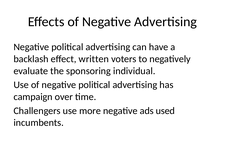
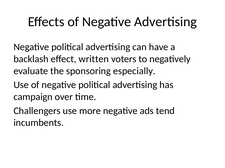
individual: individual -> especially
used: used -> tend
